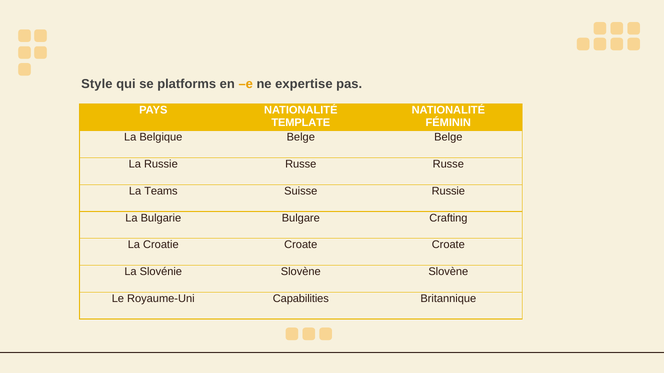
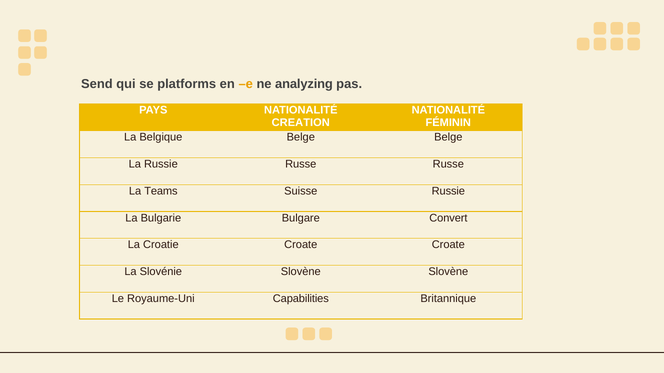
Style: Style -> Send
expertise: expertise -> analyzing
TEMPLATE: TEMPLATE -> CREATION
Crafting: Crafting -> Convert
